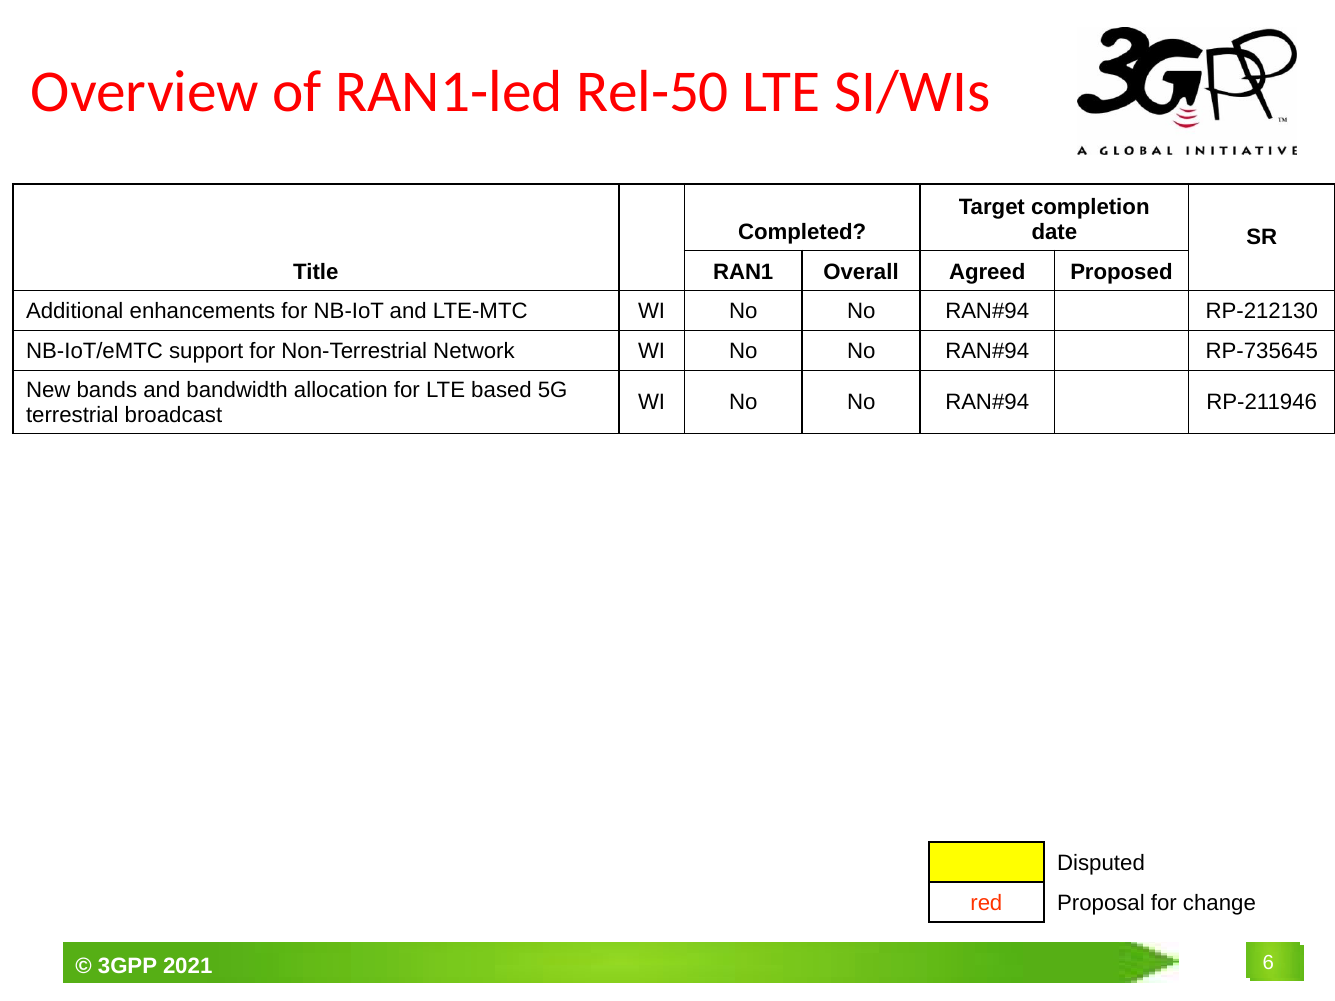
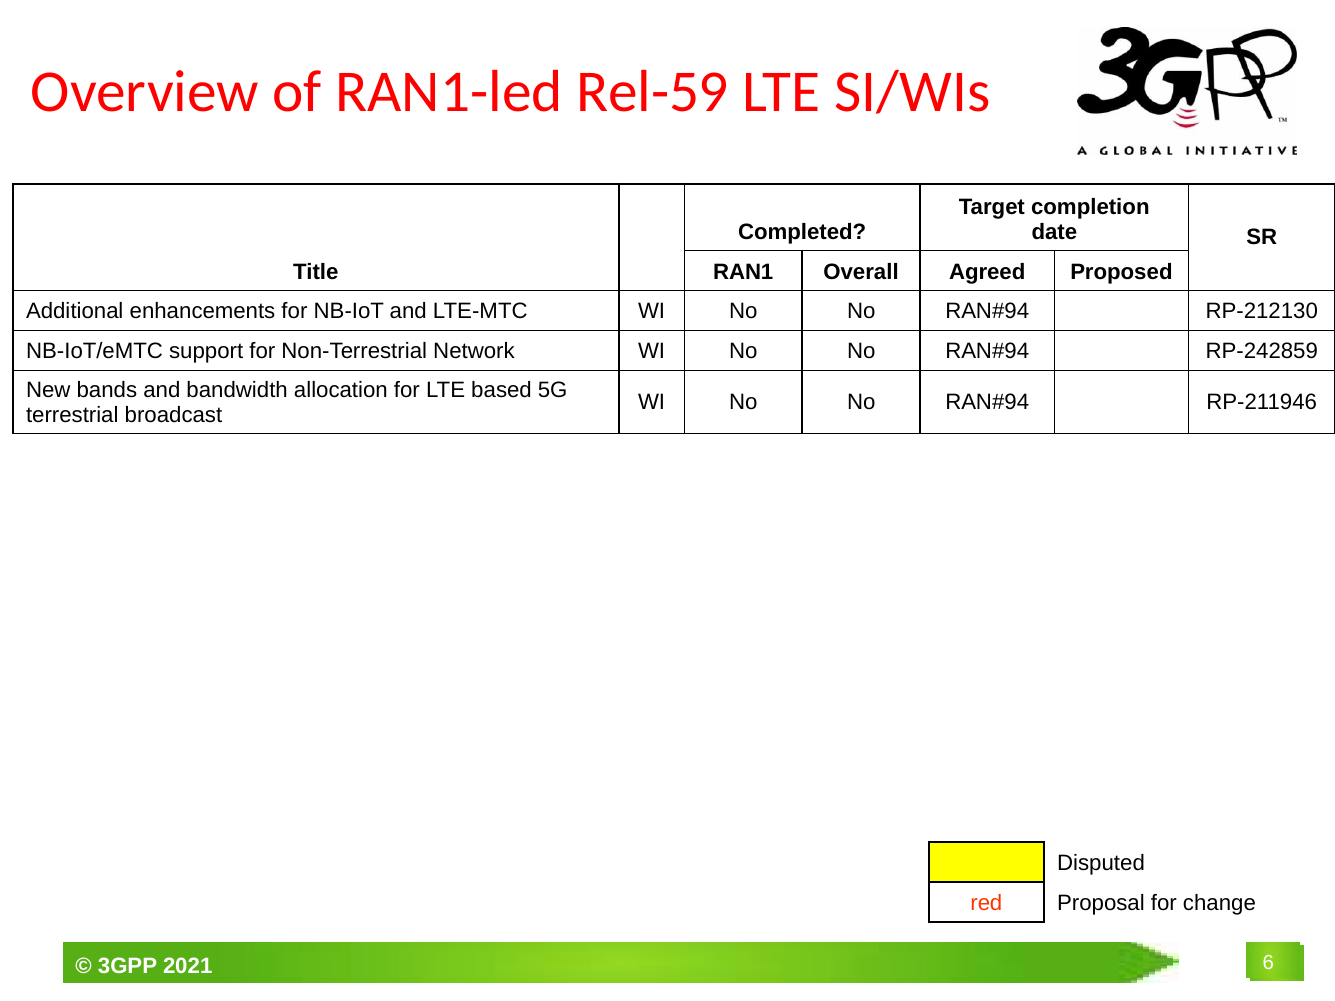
Rel-50: Rel-50 -> Rel-59
RP-735645: RP-735645 -> RP-242859
